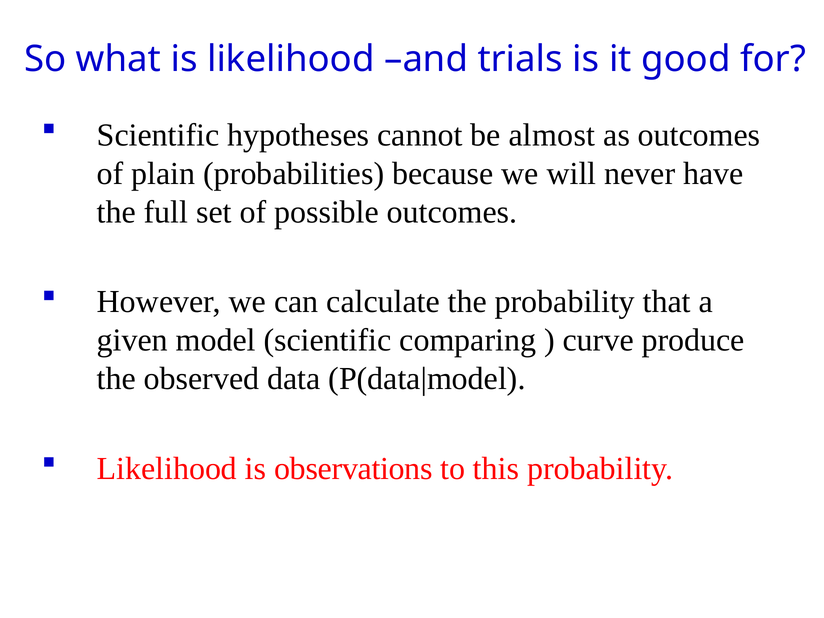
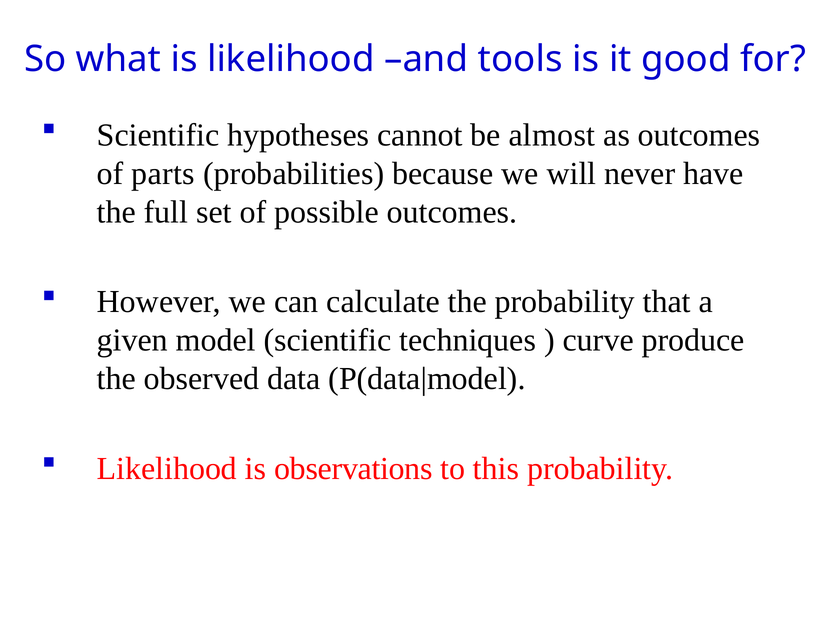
trials: trials -> tools
plain: plain -> parts
comparing: comparing -> techniques
